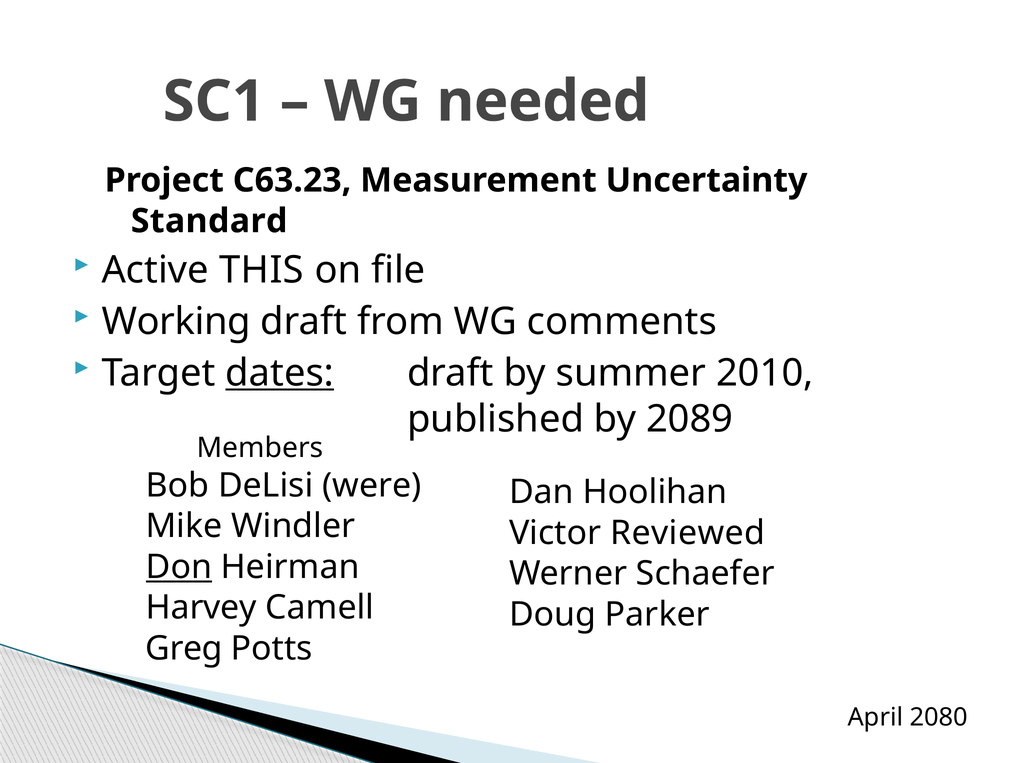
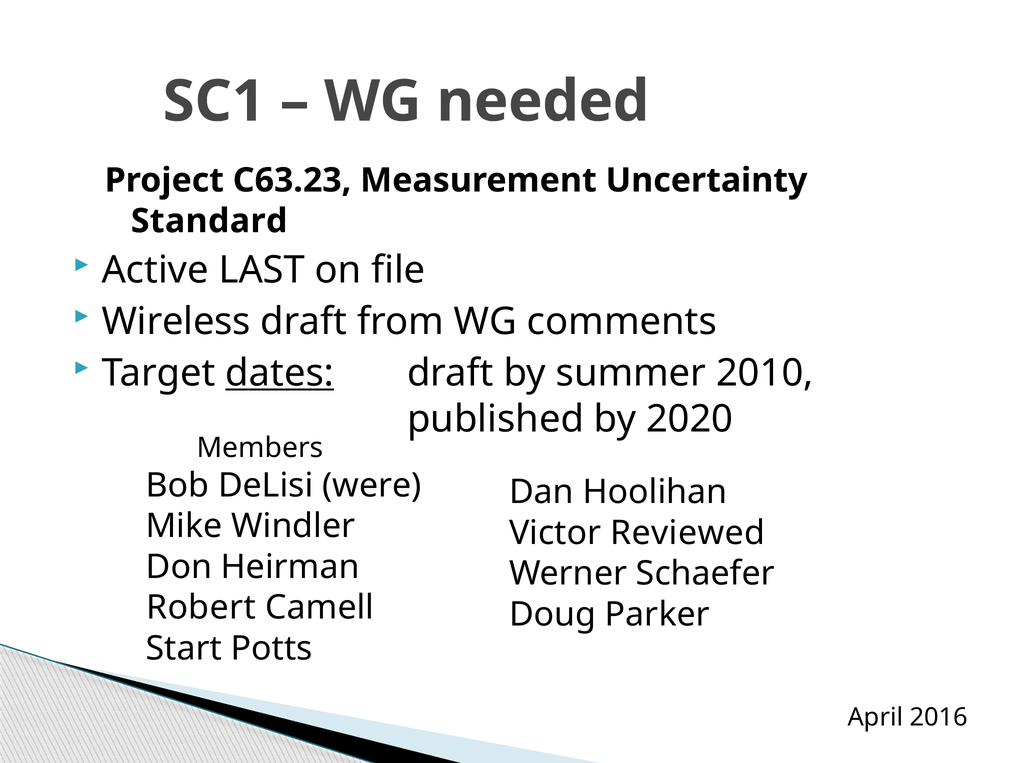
THIS: THIS -> LAST
Working: Working -> Wireless
2089: 2089 -> 2020
Don underline: present -> none
Harvey: Harvey -> Robert
Greg: Greg -> Start
2080: 2080 -> 2016
